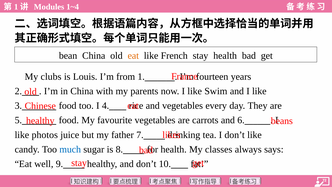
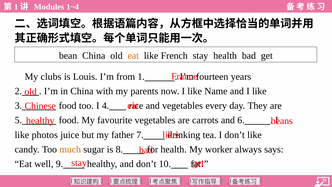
Swim: Swim -> Name
much colour: blue -> orange
classes: classes -> worker
